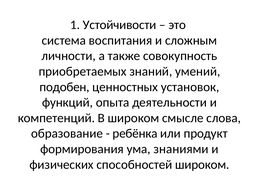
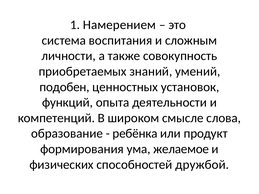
Устойчивости: Устойчивости -> Намерением
знаниями: знаниями -> желаемое
способностей широком: широком -> дружбой
